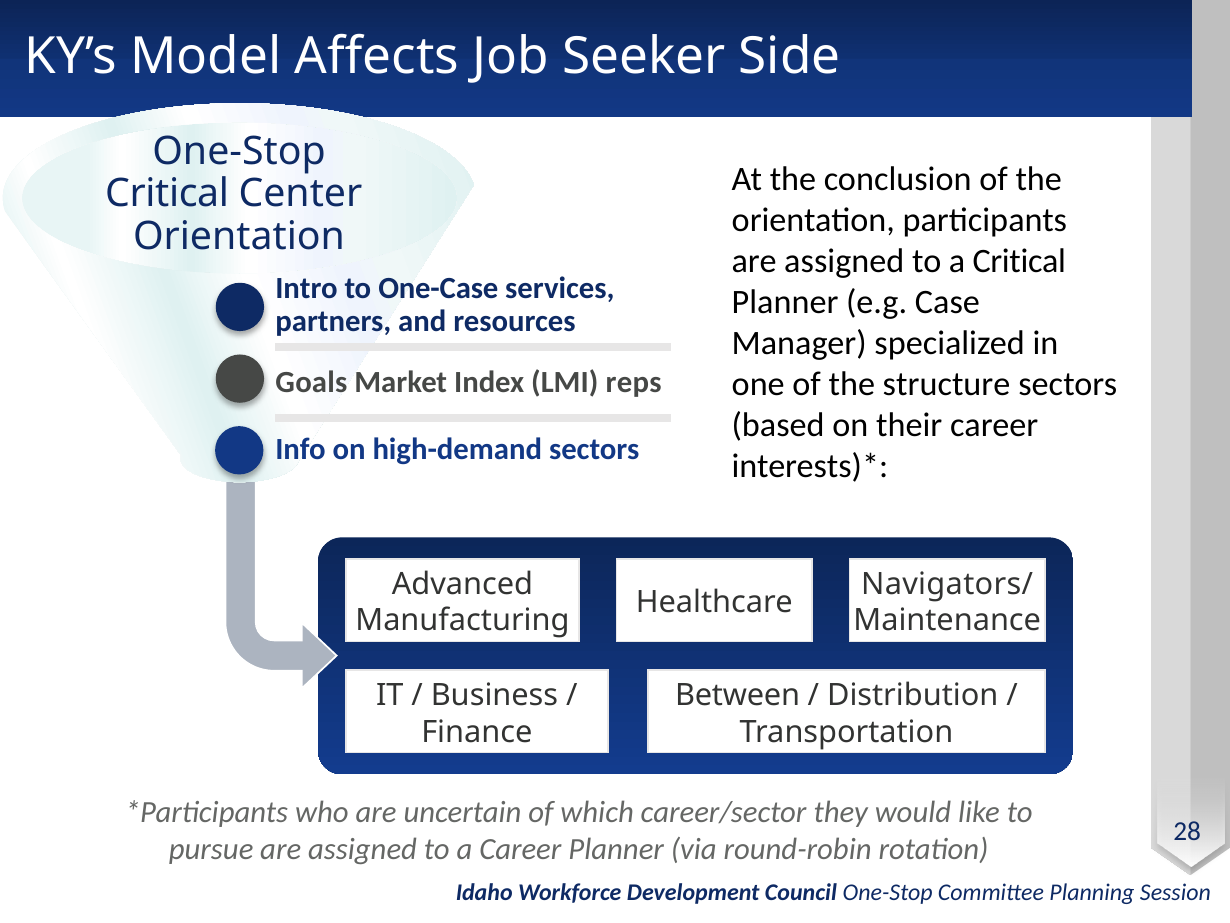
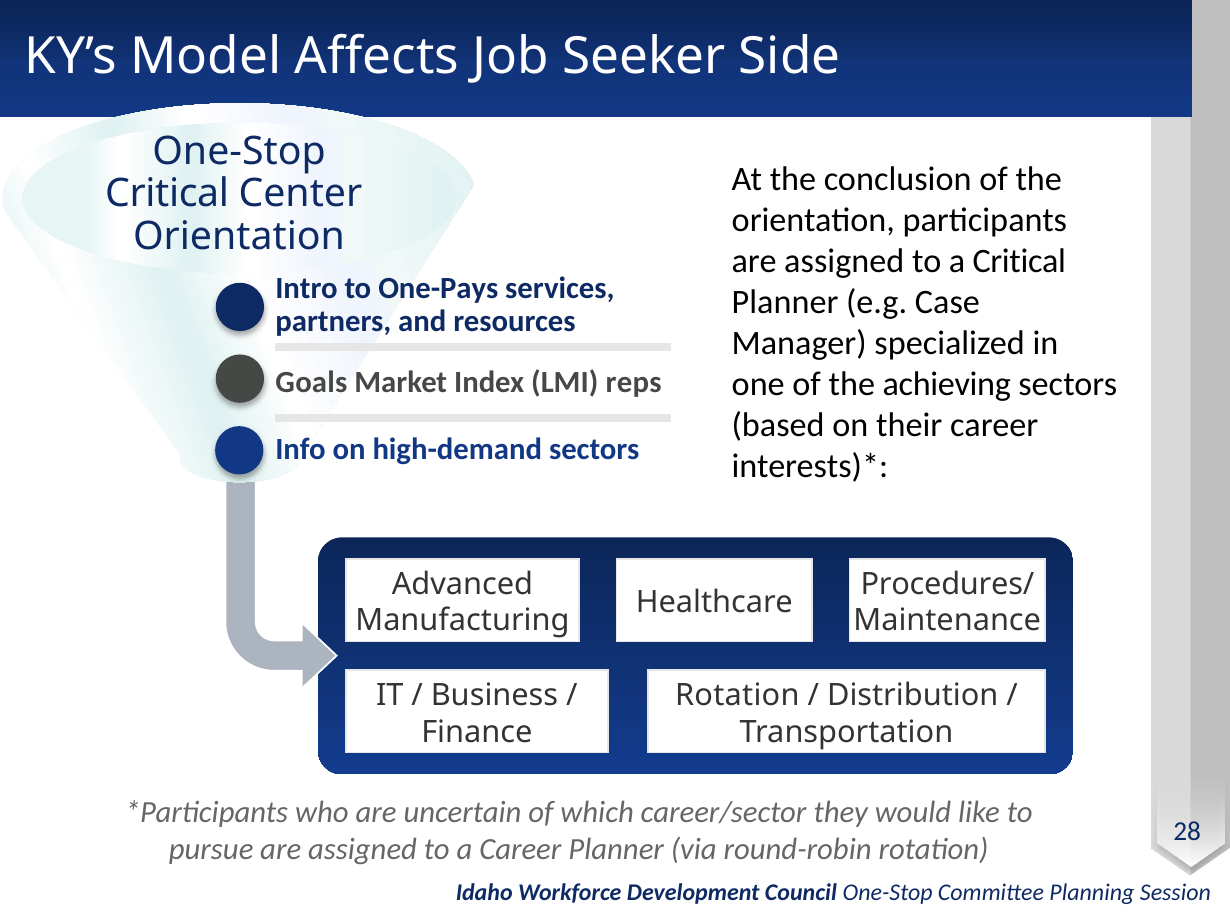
One-Case: One-Case -> One-Pays
structure: structure -> achieving
Navigators/: Navigators/ -> Procedures/
Between at (738, 695): Between -> Rotation
